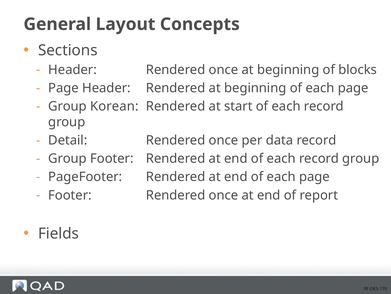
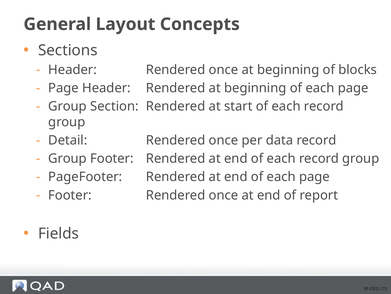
Korean: Korean -> Section
